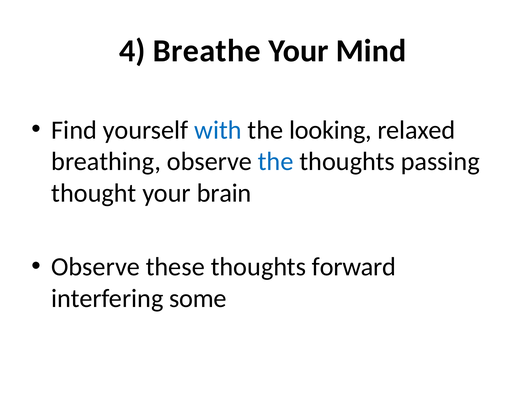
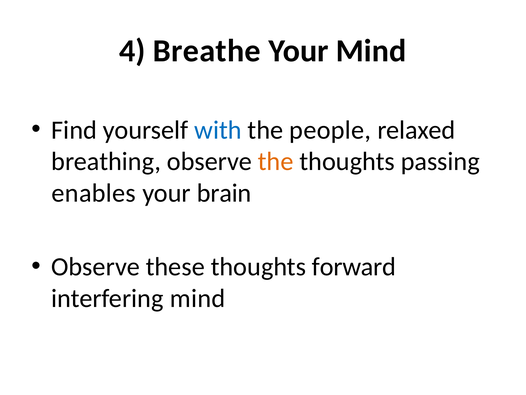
looking: looking -> people
the at (276, 161) colour: blue -> orange
thought: thought -> enables
interfering some: some -> mind
